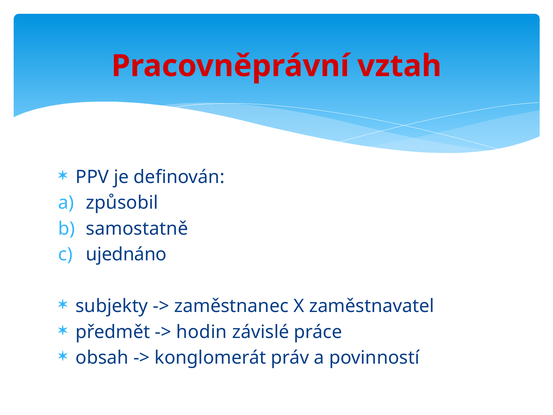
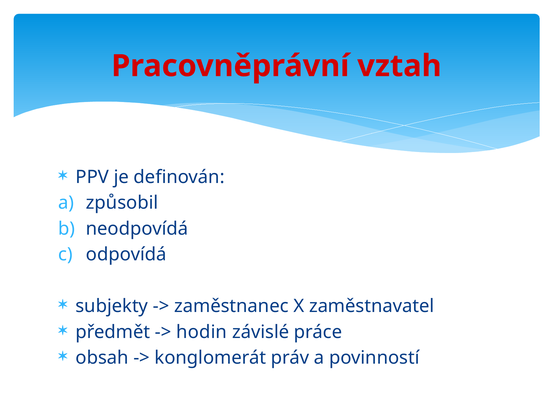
samostatně: samostatně -> neodpovídá
ujednáno: ujednáno -> odpovídá
